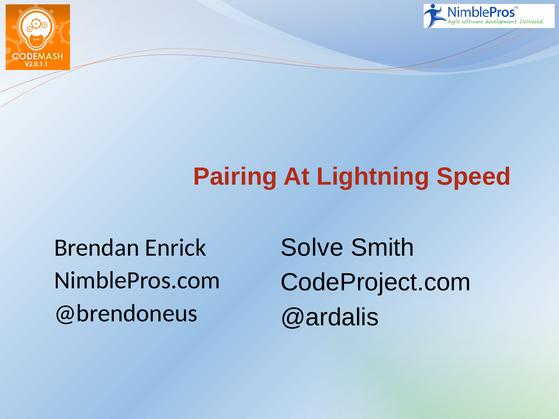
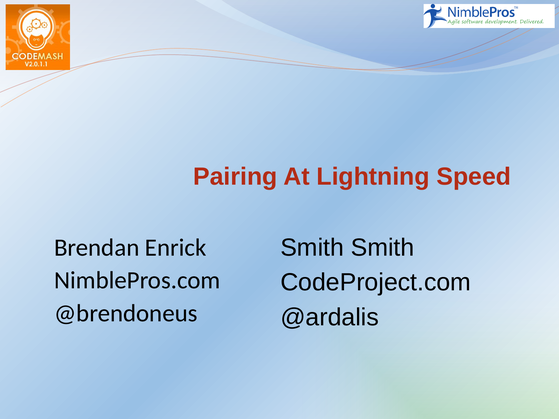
Solve at (312, 248): Solve -> Smith
